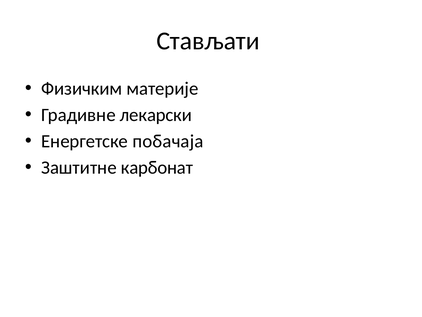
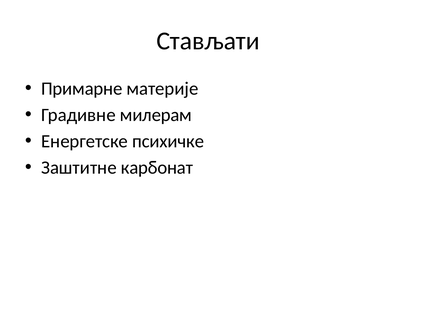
Физичким: Физичким -> Примарне
лекарски: лекарски -> милерам
побачаја: побачаја -> психичке
